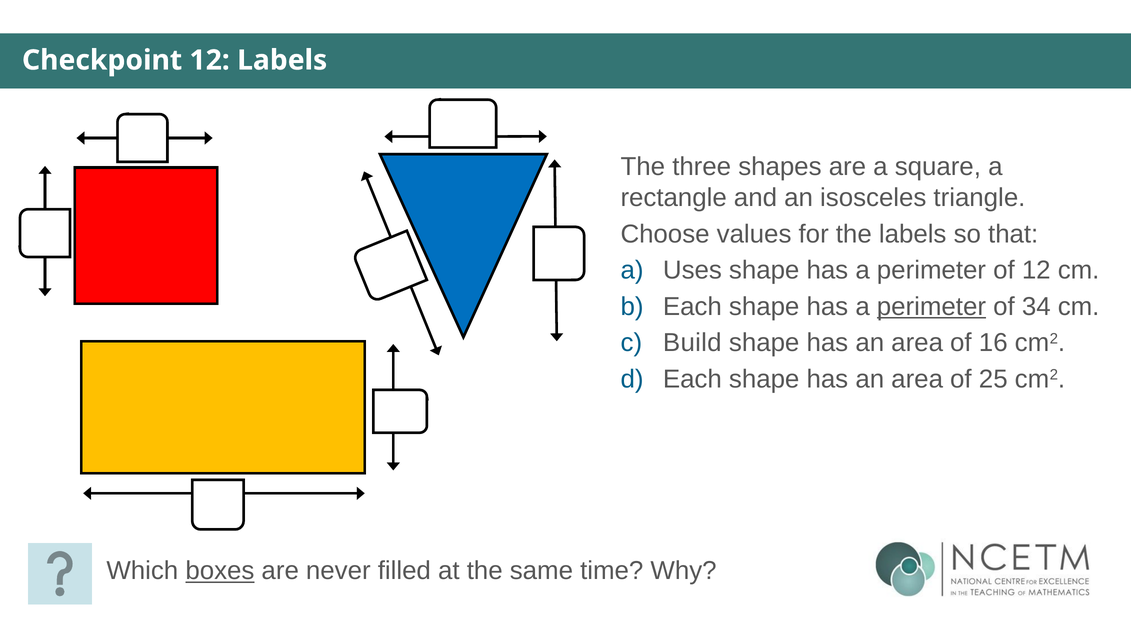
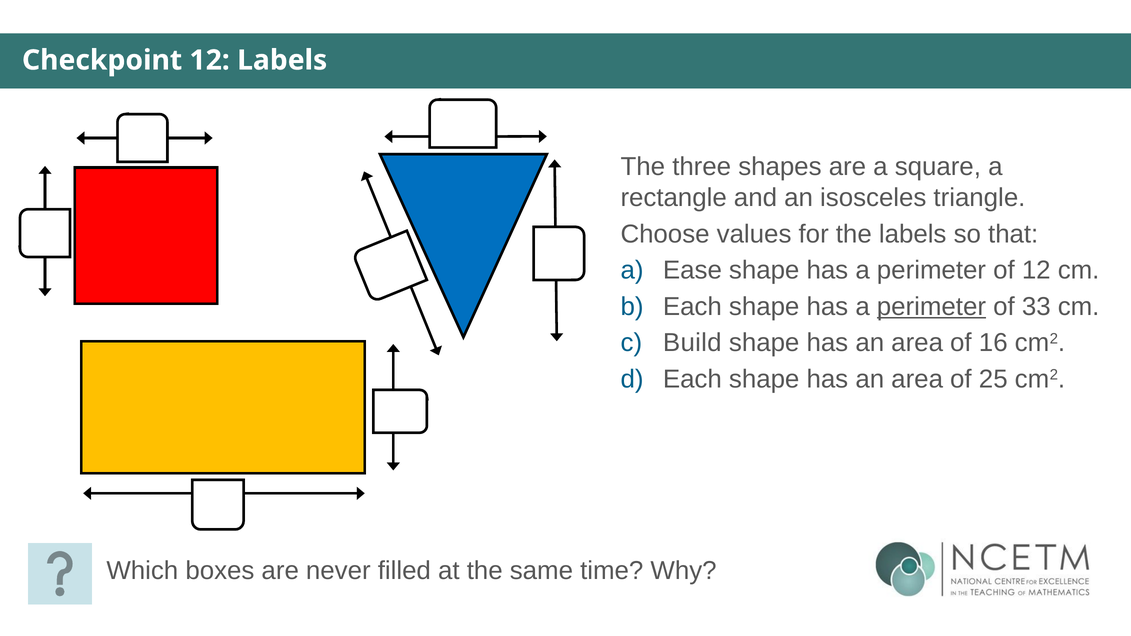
Uses: Uses -> Ease
34: 34 -> 33
boxes underline: present -> none
